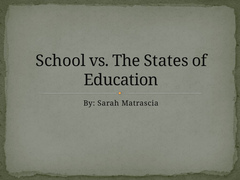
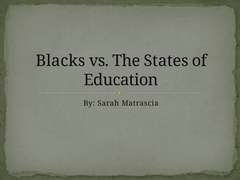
School: School -> Blacks
